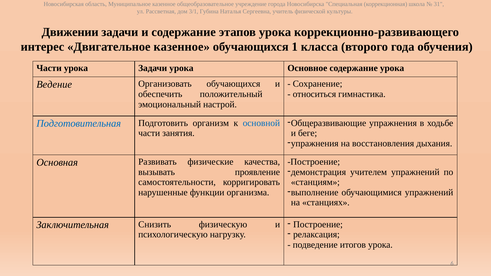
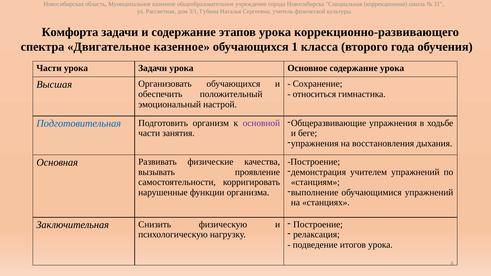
Движении: Движении -> Комфорта
интерес: интерес -> спектра
Ведение: Ведение -> Высшая
основной colour: blue -> purple
